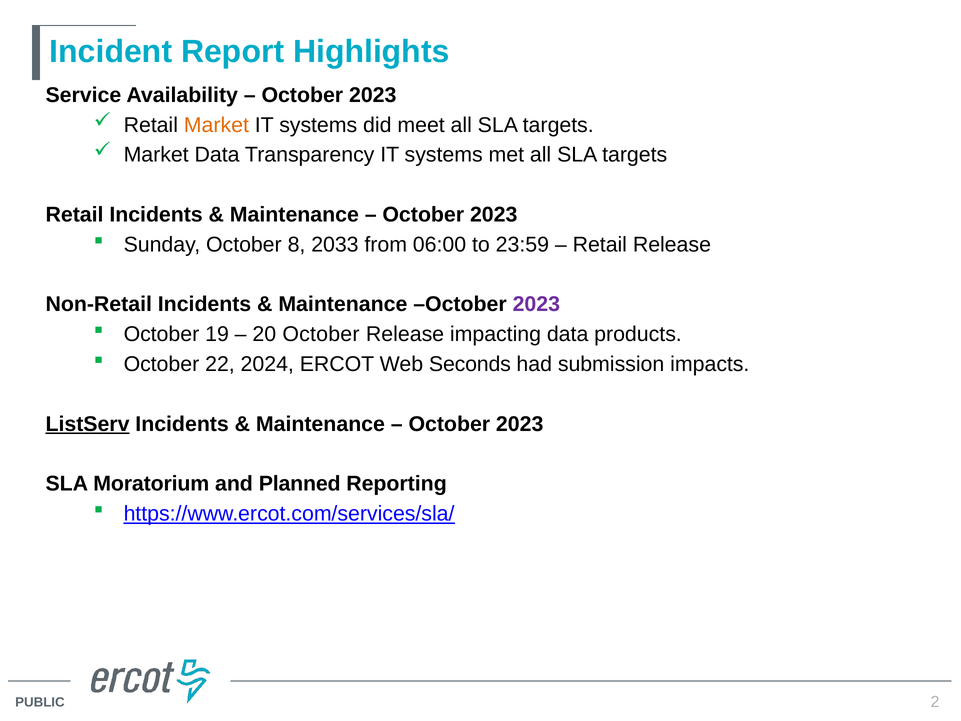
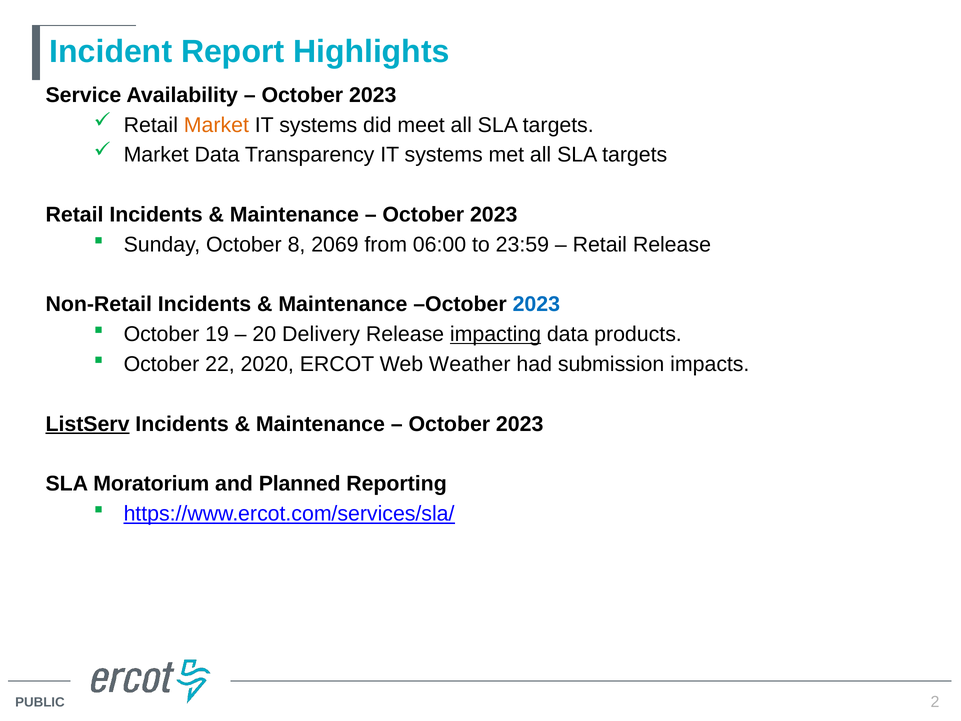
2033: 2033 -> 2069
2023 at (536, 304) colour: purple -> blue
20 October: October -> Delivery
impacting underline: none -> present
2024: 2024 -> 2020
Seconds: Seconds -> Weather
